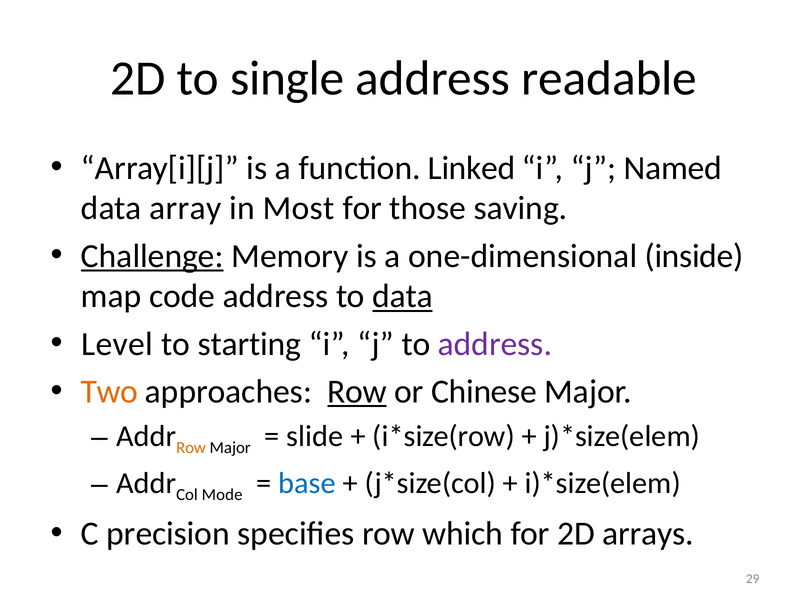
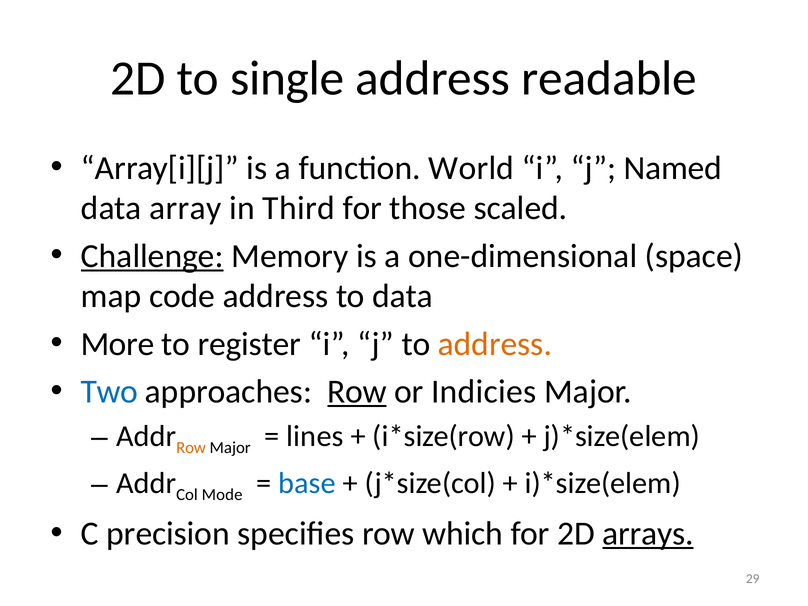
Linked: Linked -> World
Most: Most -> Third
saving: saving -> scaled
inside: inside -> space
data at (403, 296) underline: present -> none
Level: Level -> More
starting: starting -> register
address at (495, 344) colour: purple -> orange
Two colour: orange -> blue
Chinese: Chinese -> Indicies
slide: slide -> lines
arrays underline: none -> present
